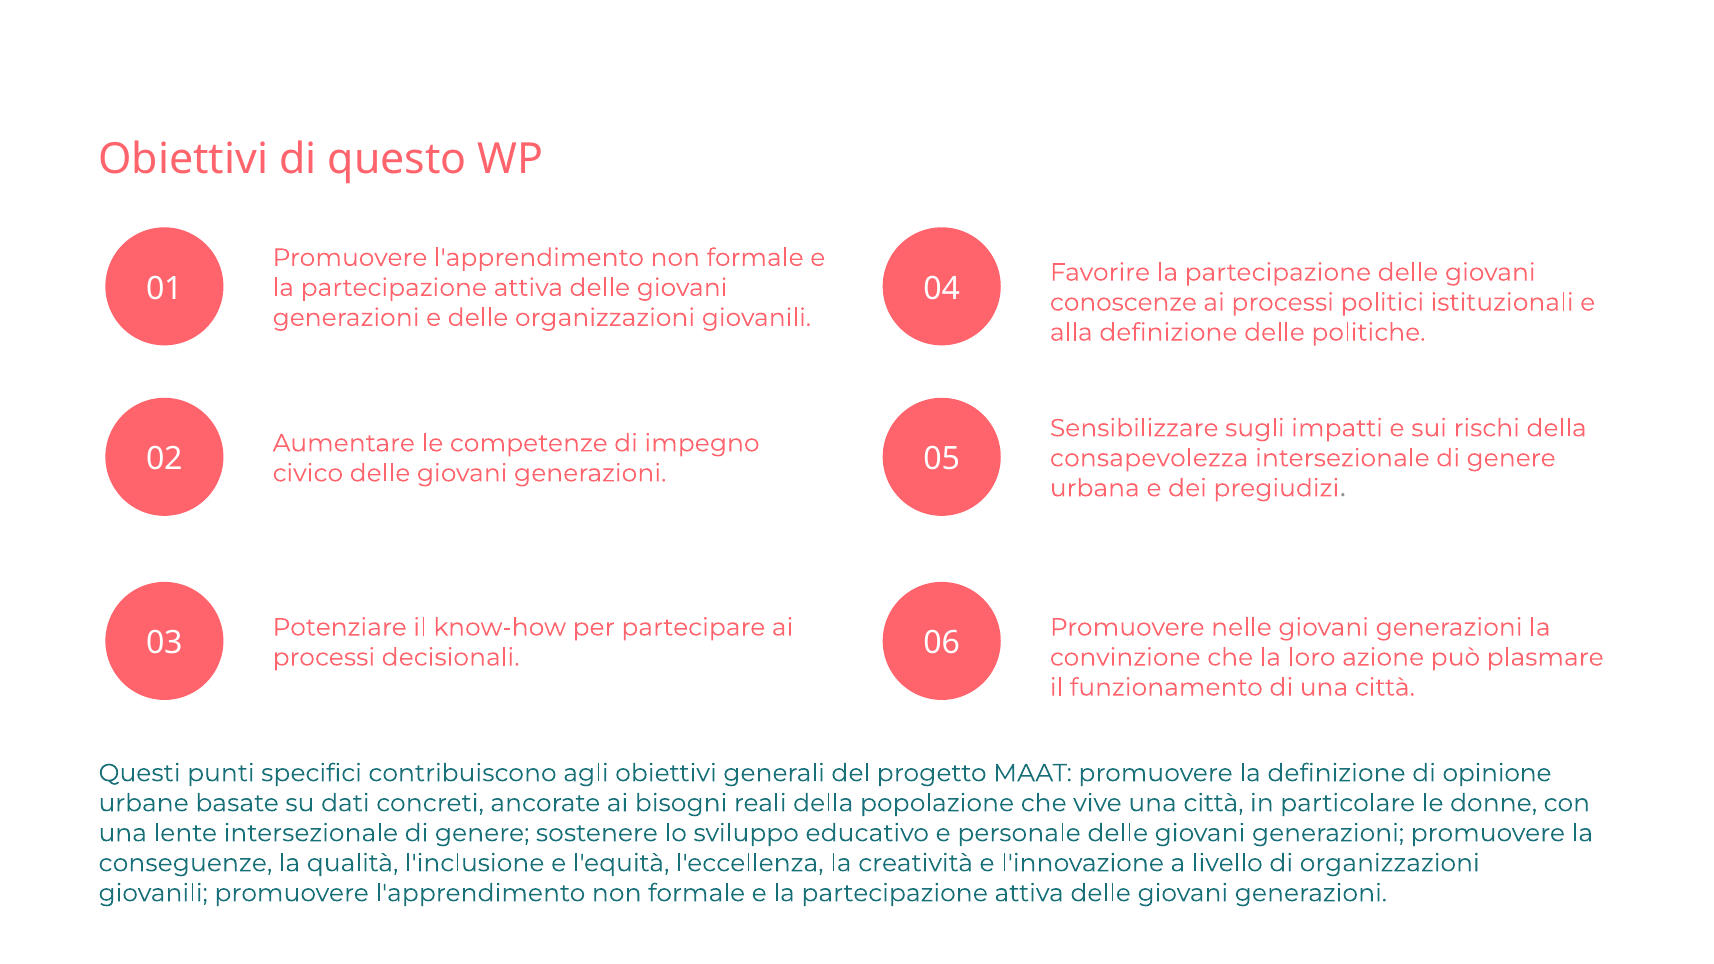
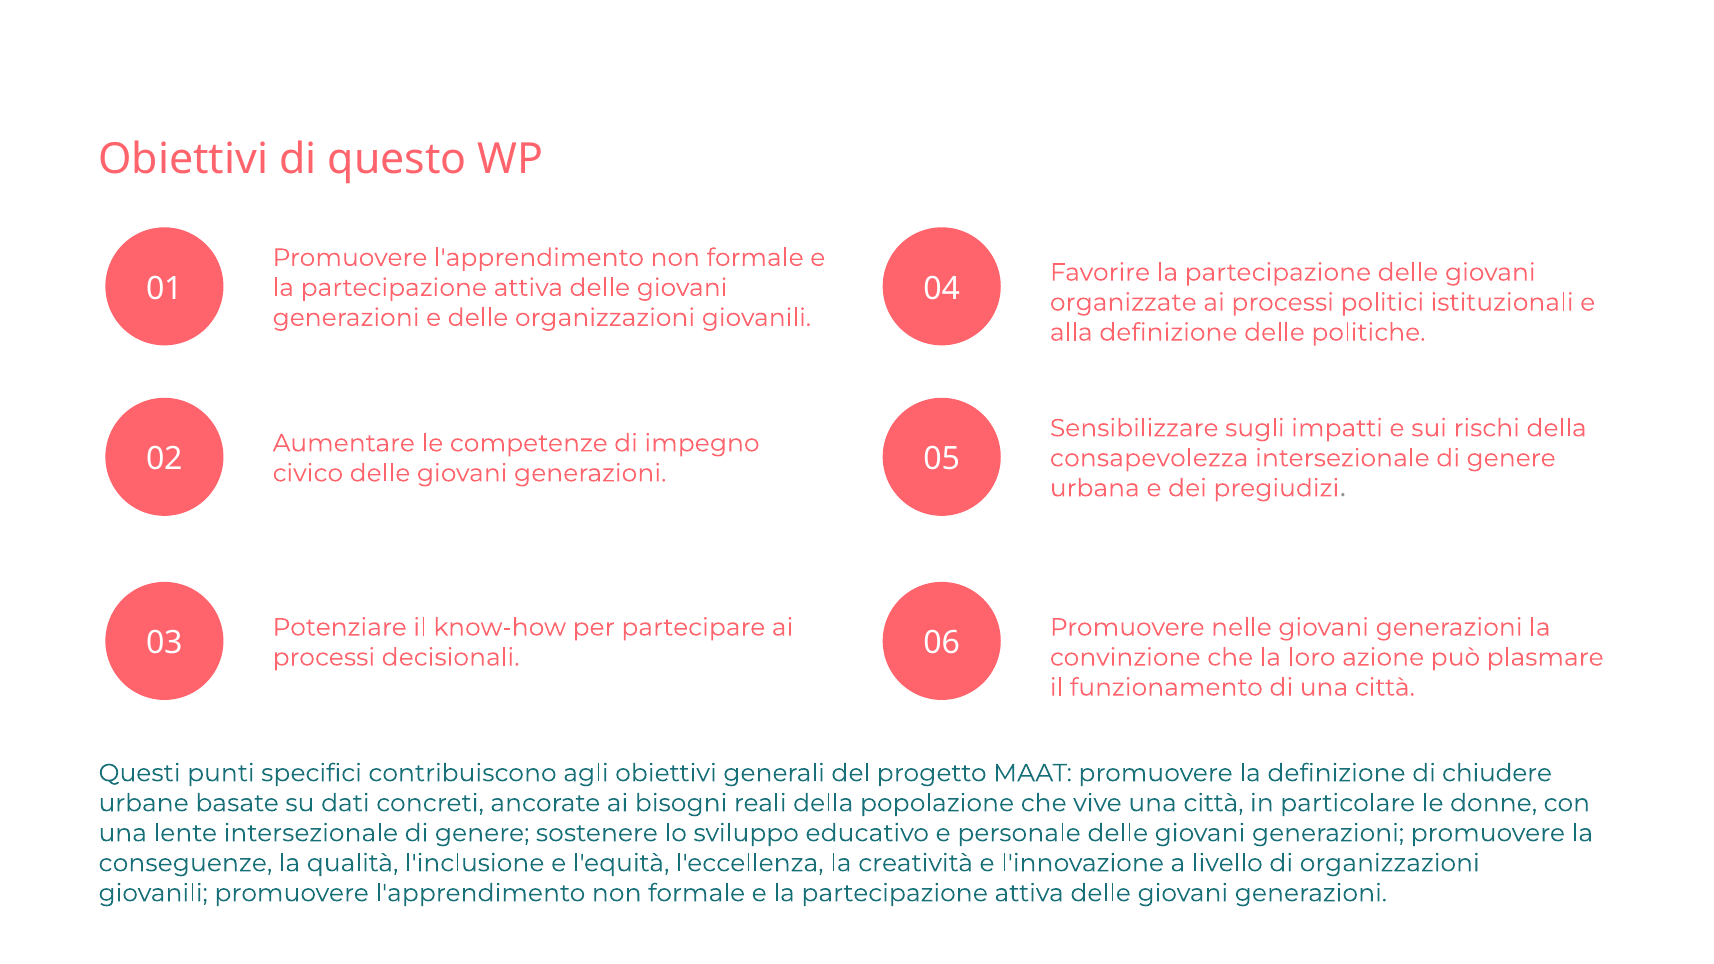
conoscenze: conoscenze -> organizzate
opinione: opinione -> chiudere
